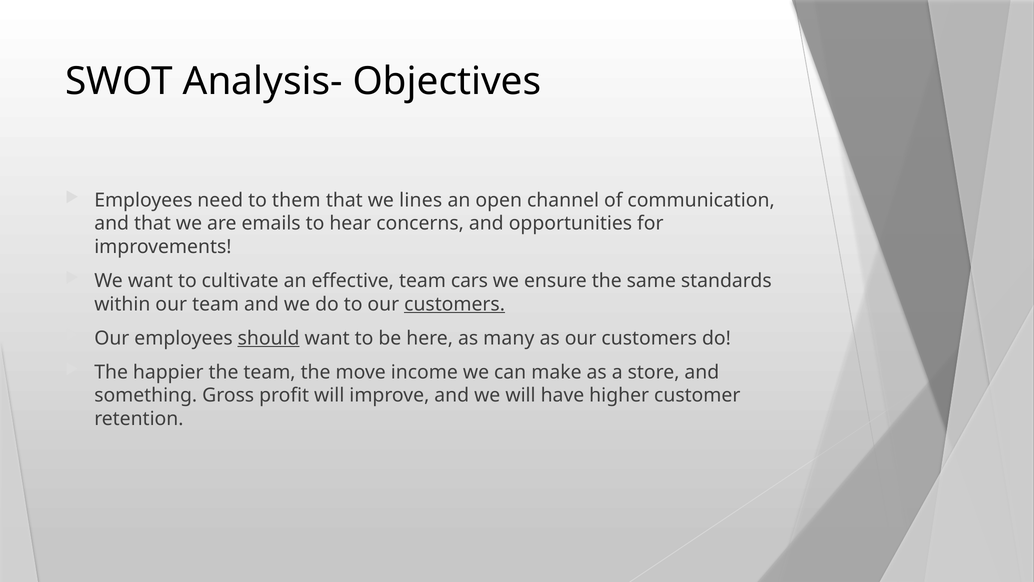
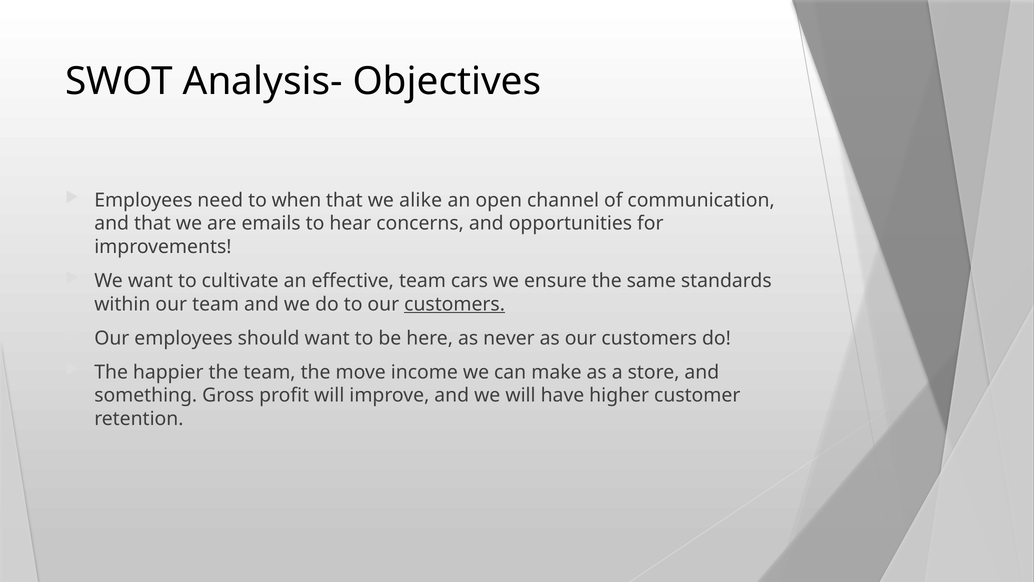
them: them -> when
lines: lines -> alike
should underline: present -> none
many: many -> never
